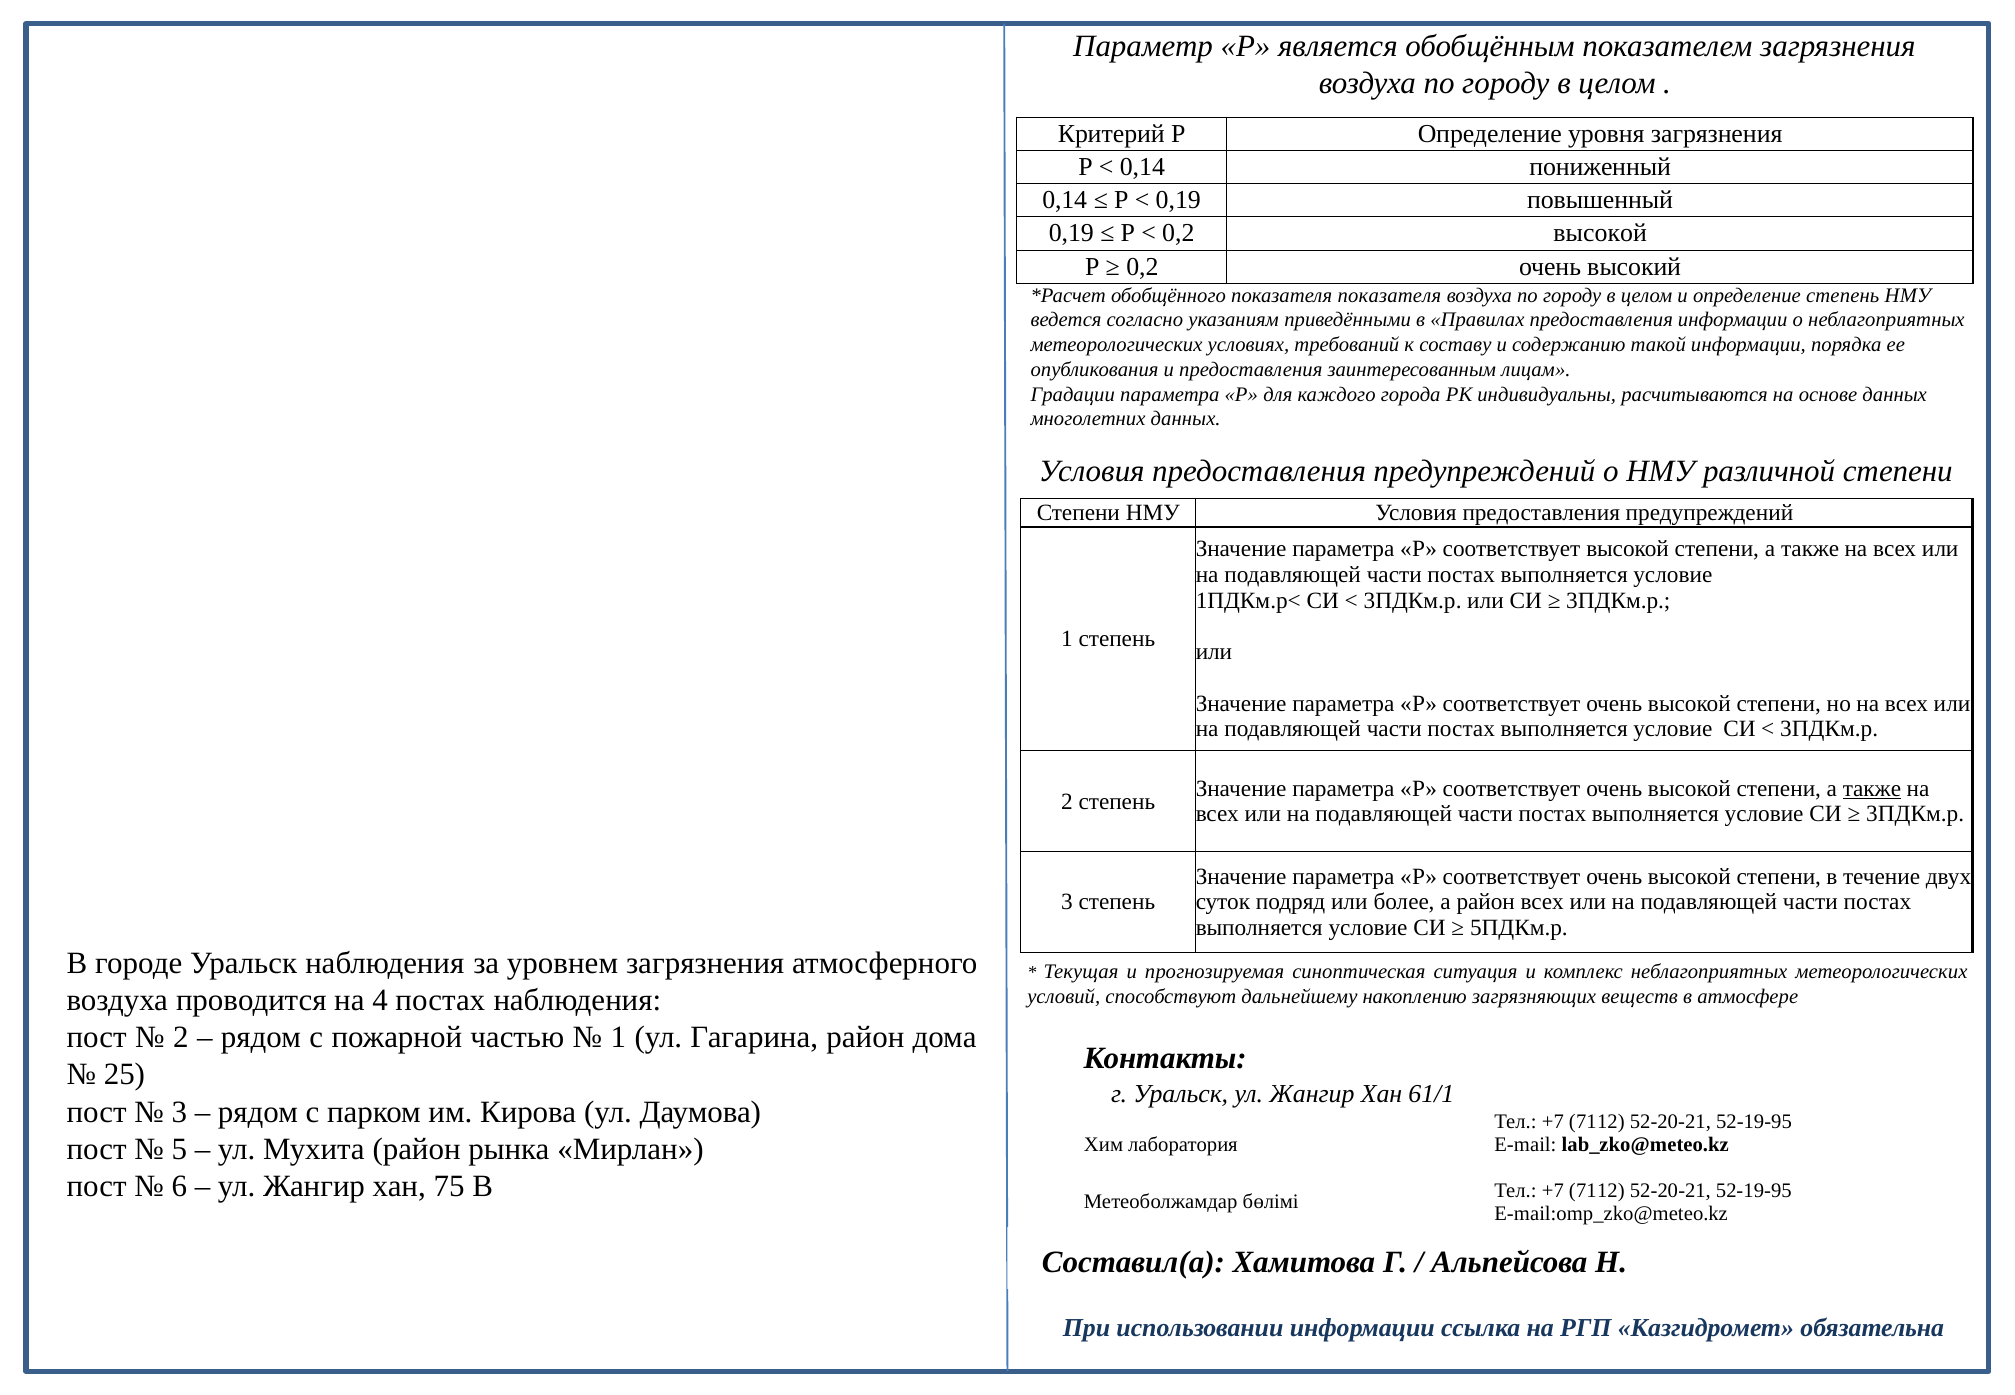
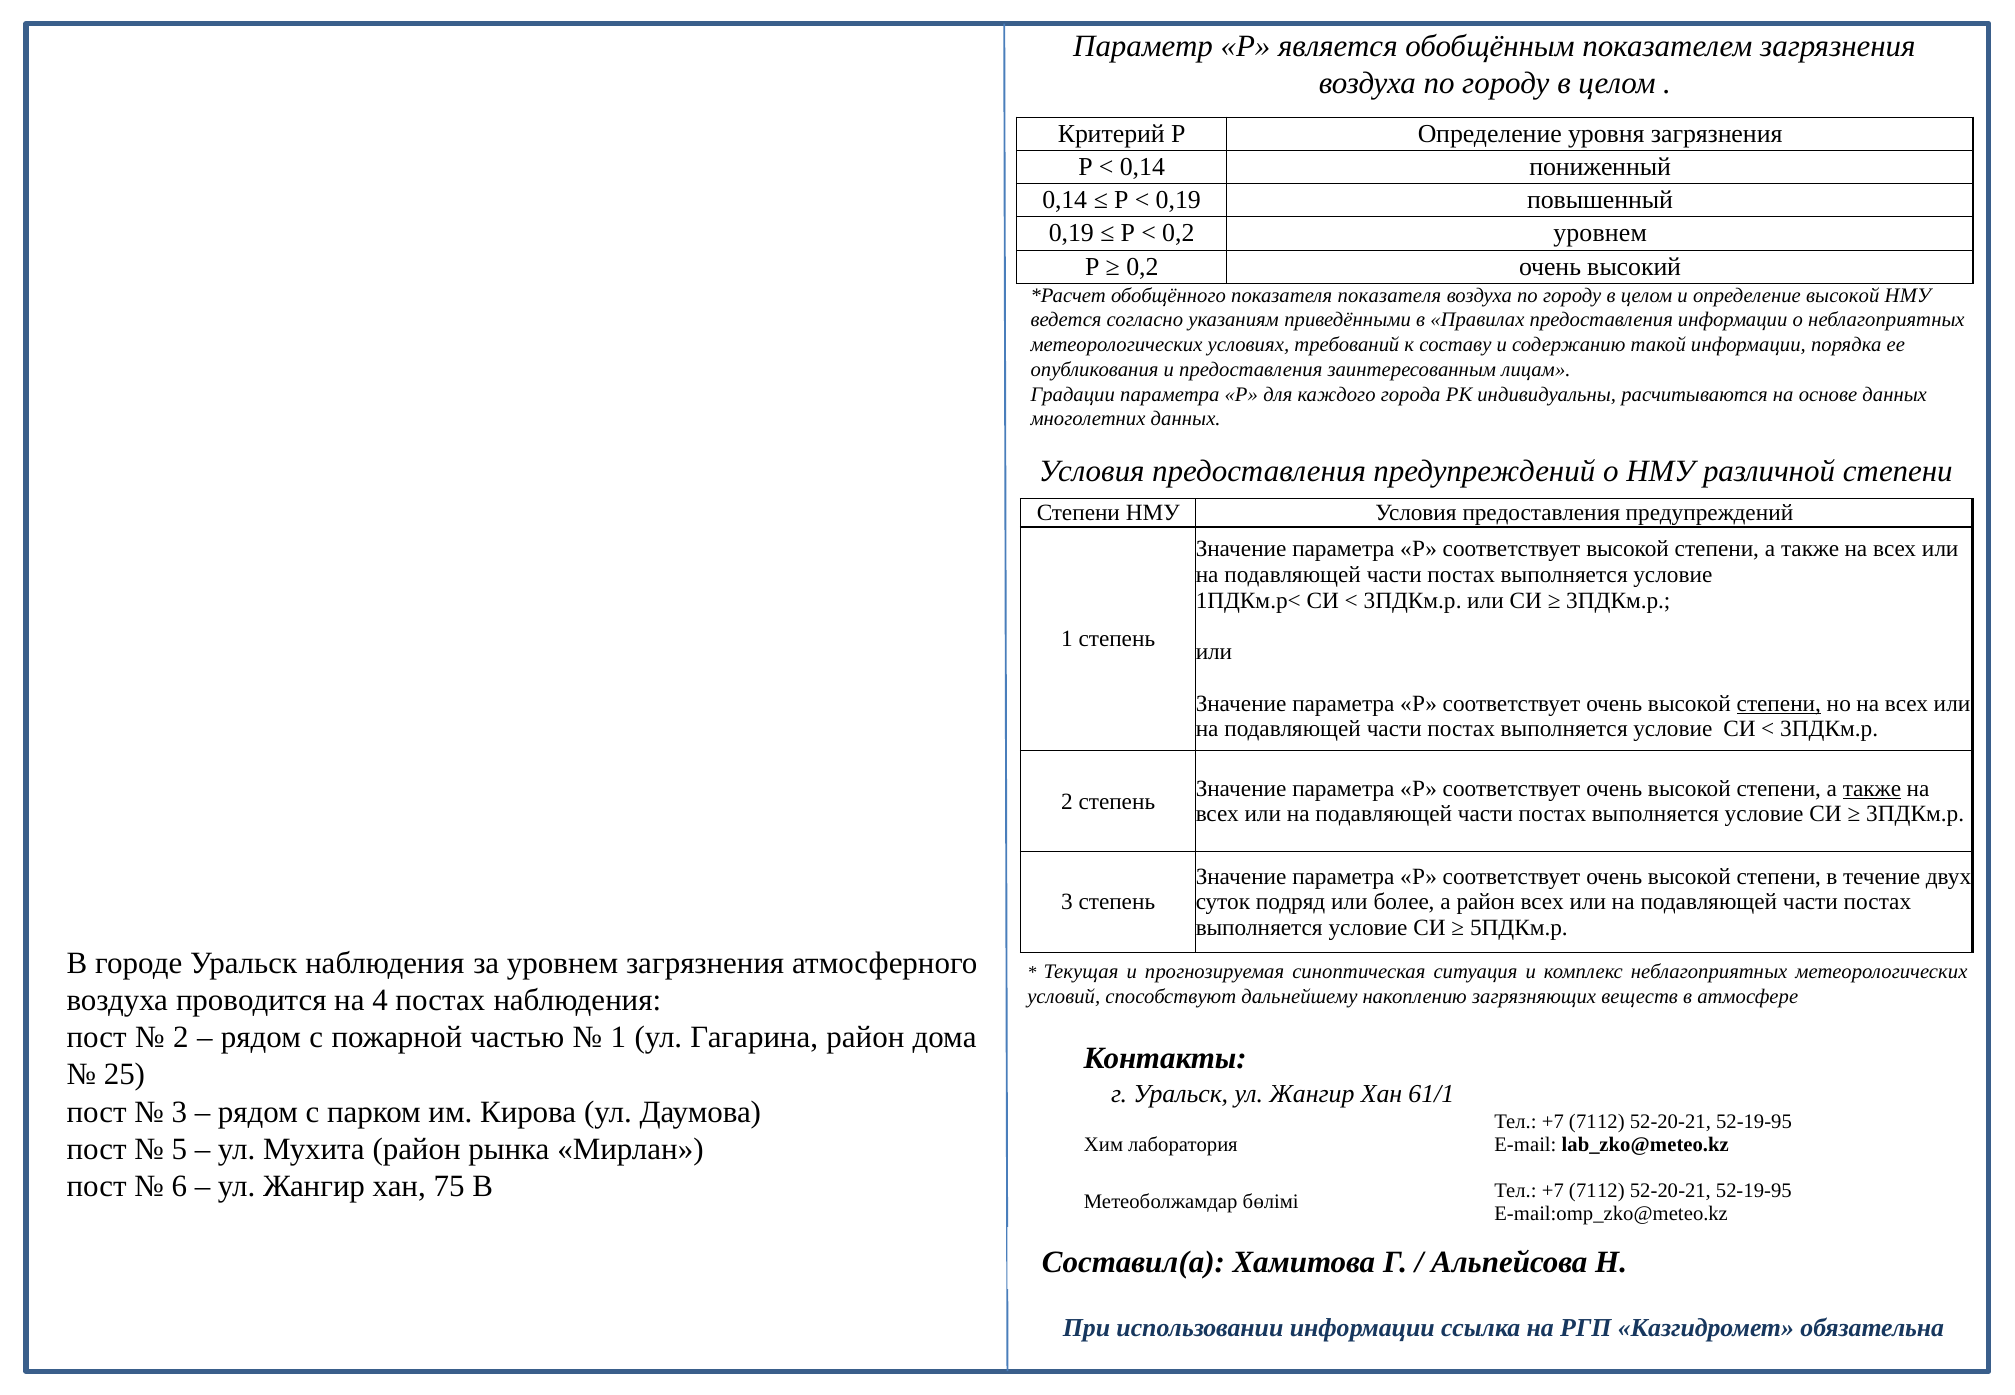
0,2 высокой: высокой -> уровнем
определение степень: степень -> высокой
степени at (1779, 704) underline: none -> present
